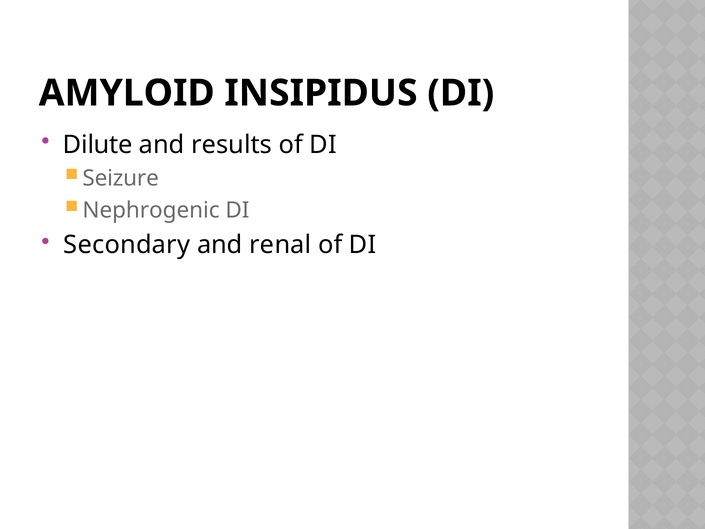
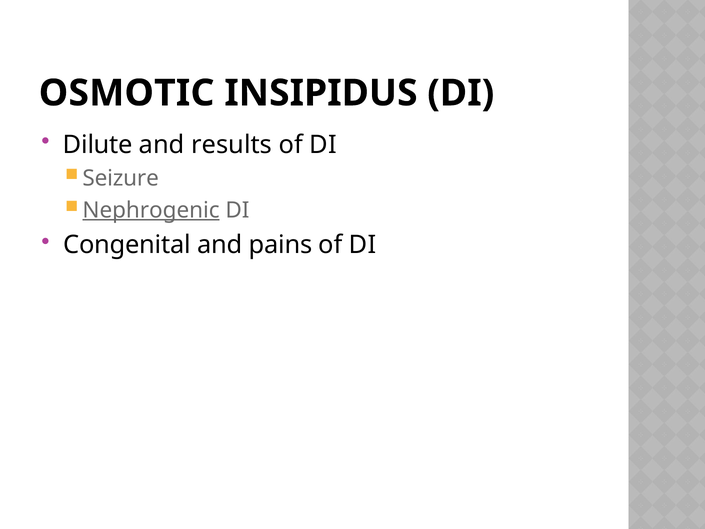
AMYLOID: AMYLOID -> OSMOTIC
Nephrogenic underline: none -> present
Secondary: Secondary -> Congenital
renal: renal -> pains
